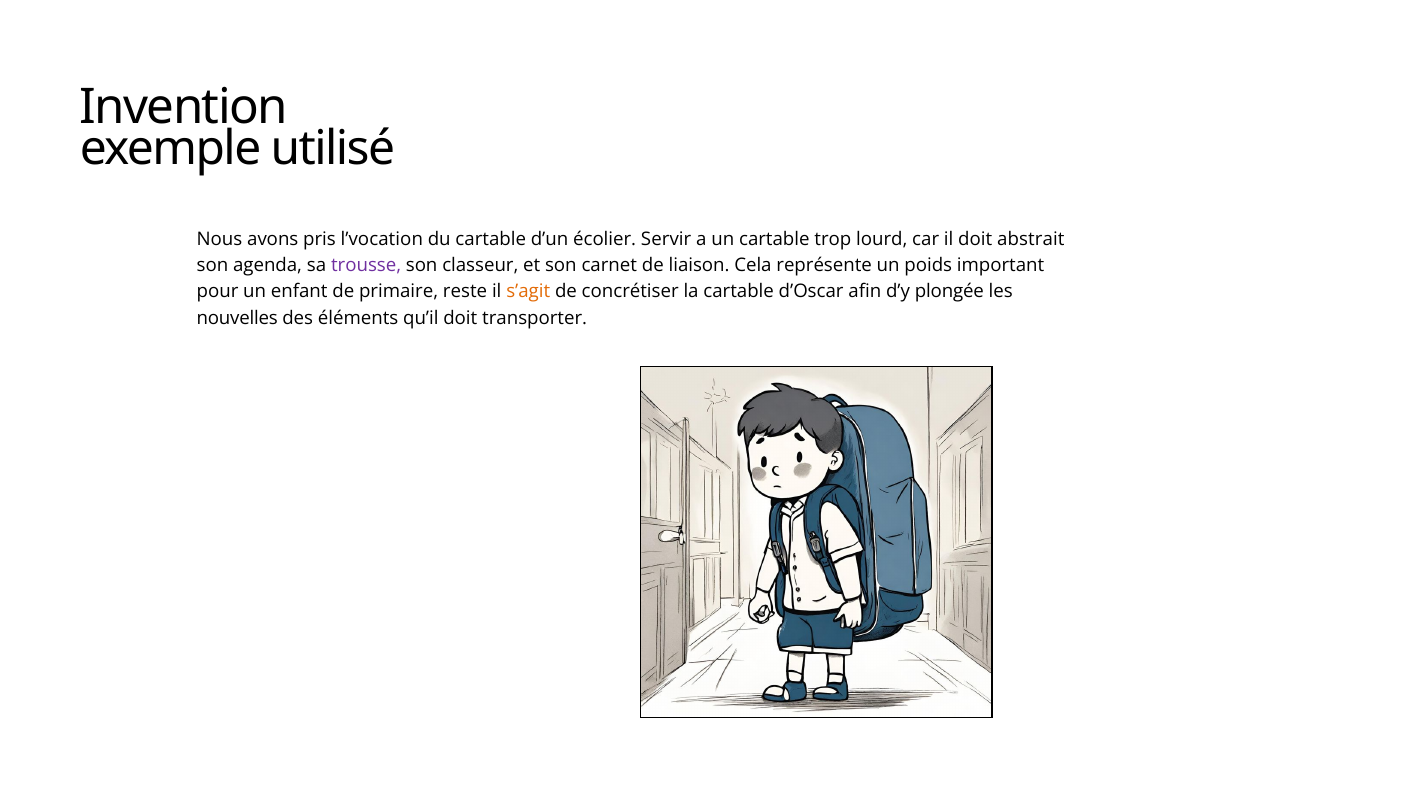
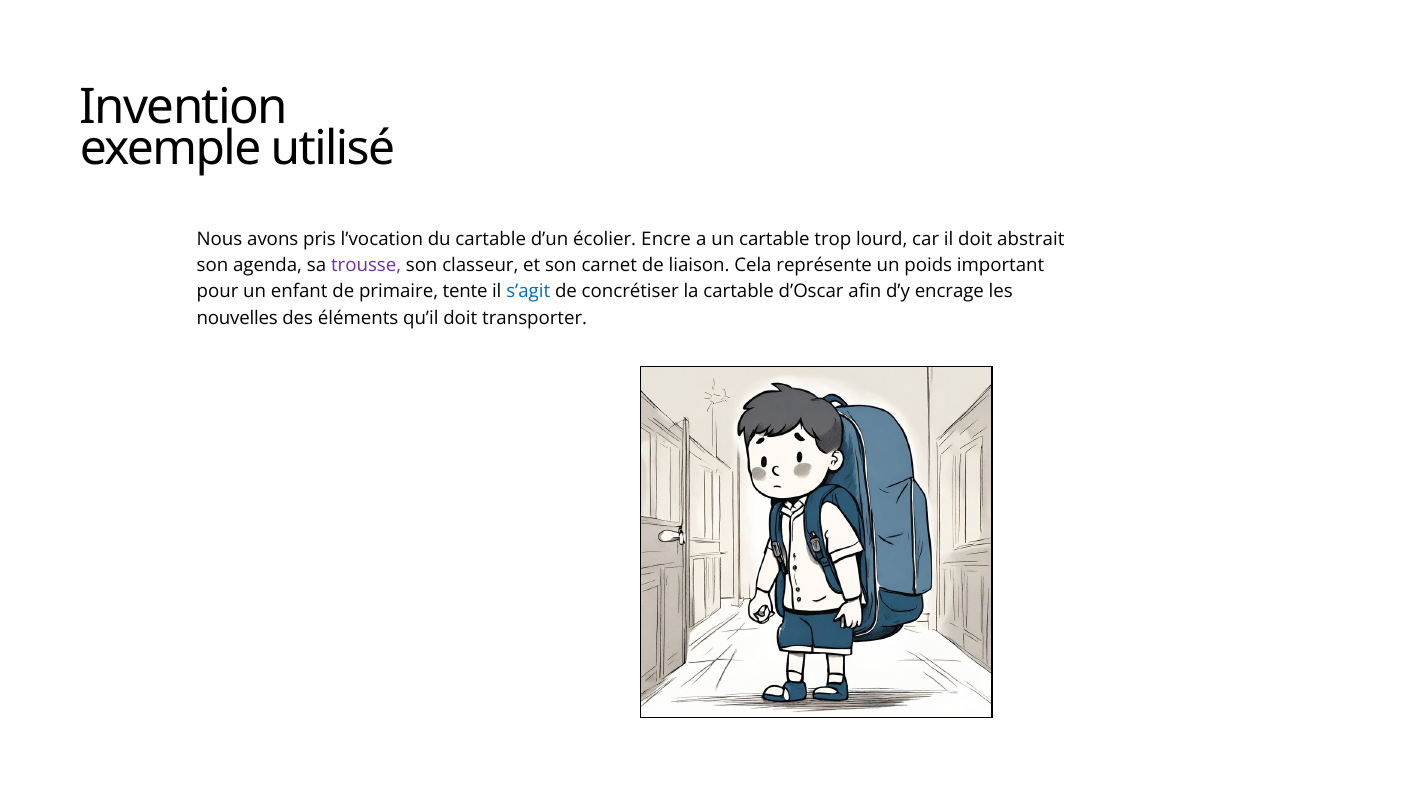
Servir: Servir -> Encre
reste: reste -> tente
s’agit colour: orange -> blue
plongée: plongée -> encrage
